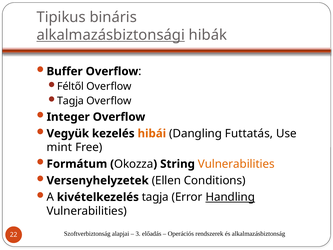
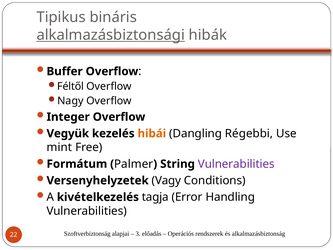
Tagja at (71, 101): Tagja -> Nagy
Futtatás: Futtatás -> Régebbi
Okozza: Okozza -> Palmer
Vulnerabilities at (236, 164) colour: orange -> purple
Ellen: Ellen -> Vagy
Handling underline: present -> none
